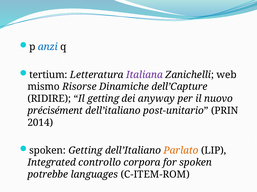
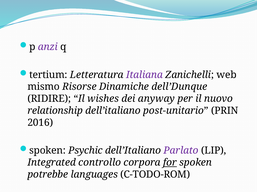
anzi colour: blue -> purple
dell’Capture: dell’Capture -> dell’Dunque
Il getting: getting -> wishes
précisément: précisément -> relationship
2014: 2014 -> 2016
spoken Getting: Getting -> Psychic
Parlato colour: orange -> purple
for underline: none -> present
C-ITEM-ROM: C-ITEM-ROM -> C-TODO-ROM
